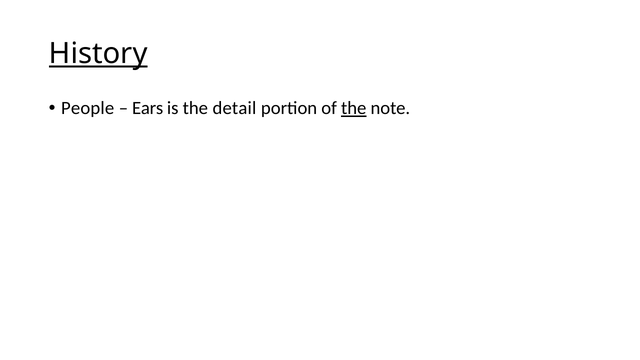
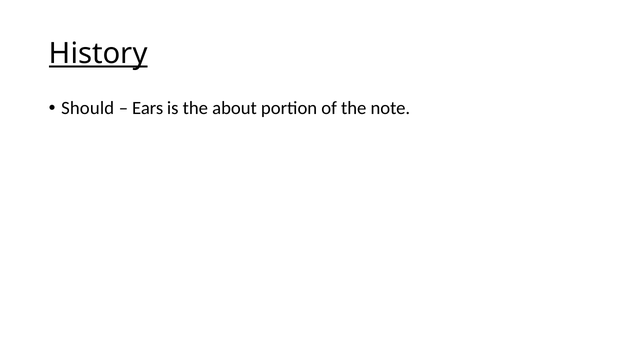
People: People -> Should
detail: detail -> about
the at (354, 108) underline: present -> none
